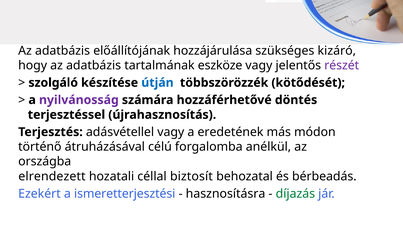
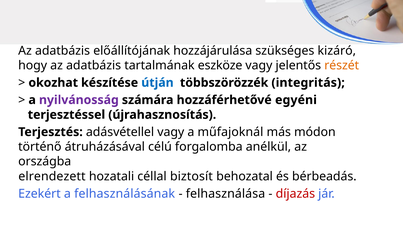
részét colour: purple -> orange
szolgáló: szolgáló -> okozhat
kötődését: kötődését -> integritás
döntés: döntés -> egyéni
eredetének: eredetének -> műfajoknál
ismeretterjesztési: ismeretterjesztési -> felhasználásának
hasznosításra: hasznosításra -> felhasználása
díjazás colour: green -> red
